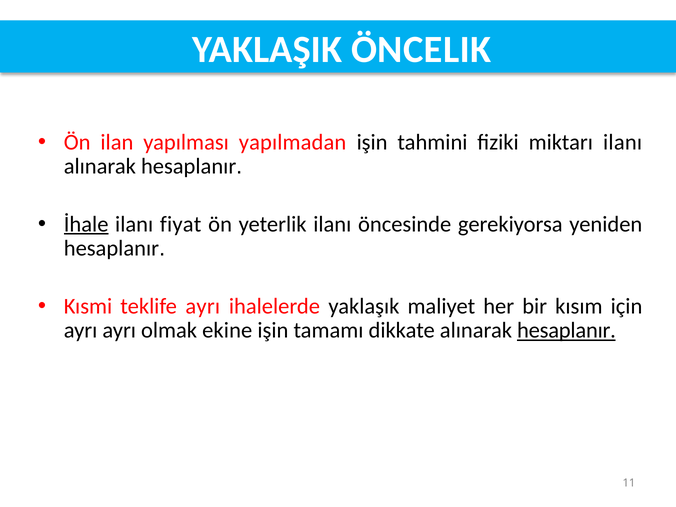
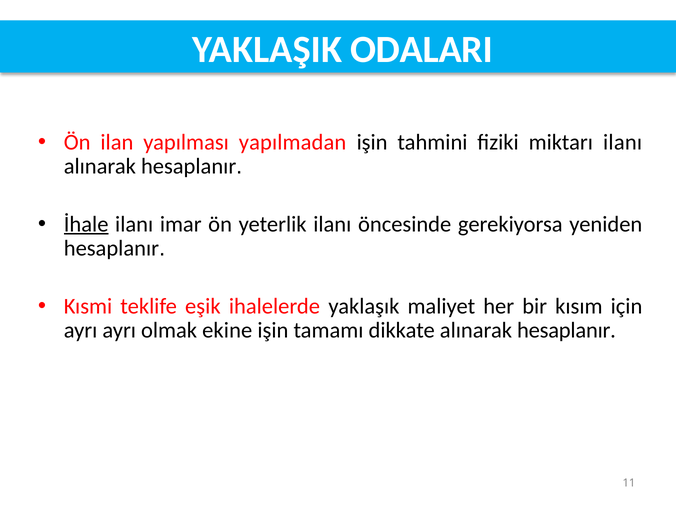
ÖNCELIK: ÖNCELIK -> ODALARI
fiyat: fiyat -> imar
teklife ayrı: ayrı -> eşik
hesaplanır at (566, 330) underline: present -> none
